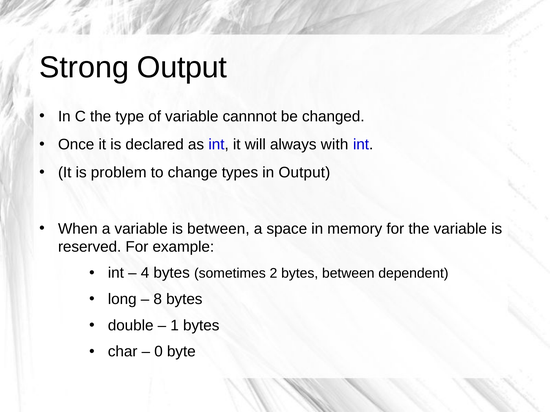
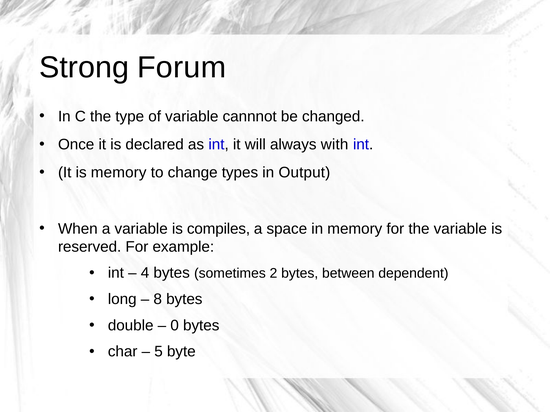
Strong Output: Output -> Forum
is problem: problem -> memory
is between: between -> compiles
1: 1 -> 0
0: 0 -> 5
